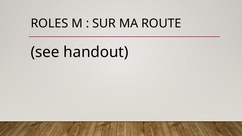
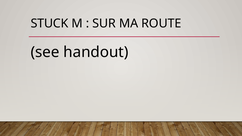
ROLES: ROLES -> STUCK
